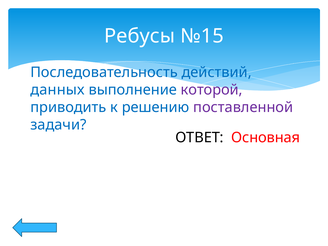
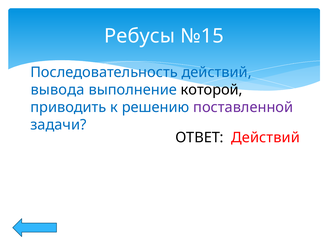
данных: данных -> вывода
которой colour: purple -> black
Основная at (266, 138): Основная -> Действий
